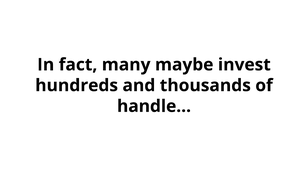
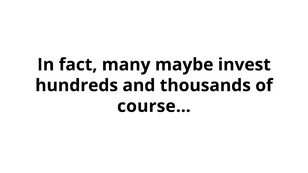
handle…: handle… -> course…
